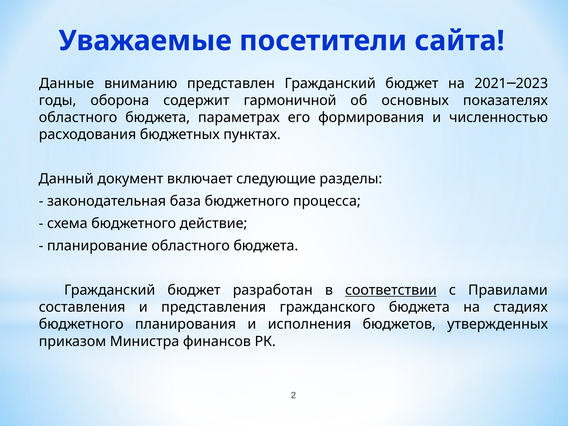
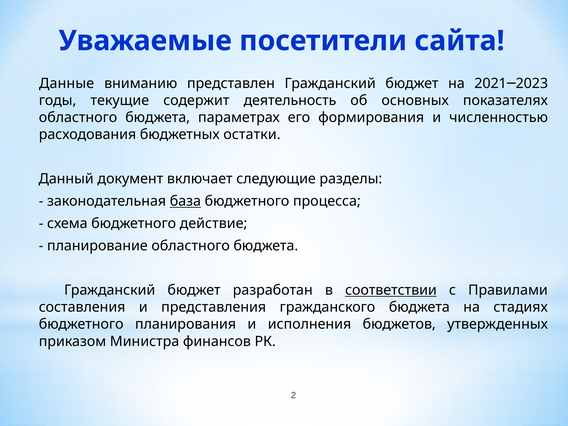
оборона: оборона -> текущие
гармоничной: гармоничной -> деятельность
пунктах: пунктах -> остатки
база underline: none -> present
